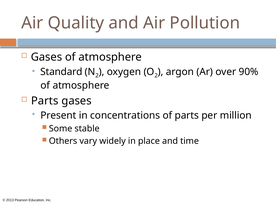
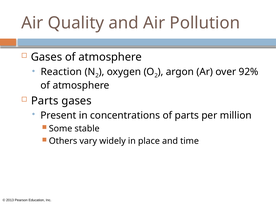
Standard: Standard -> Reaction
90%: 90% -> 92%
